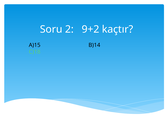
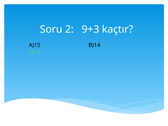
9+2: 9+2 -> 9+3
